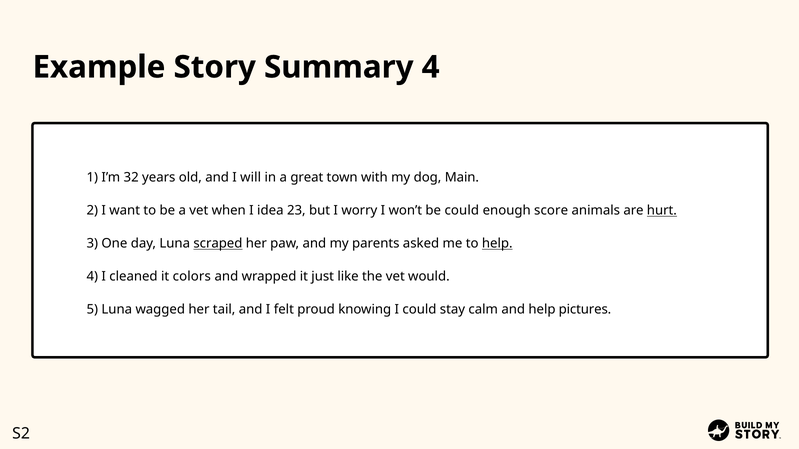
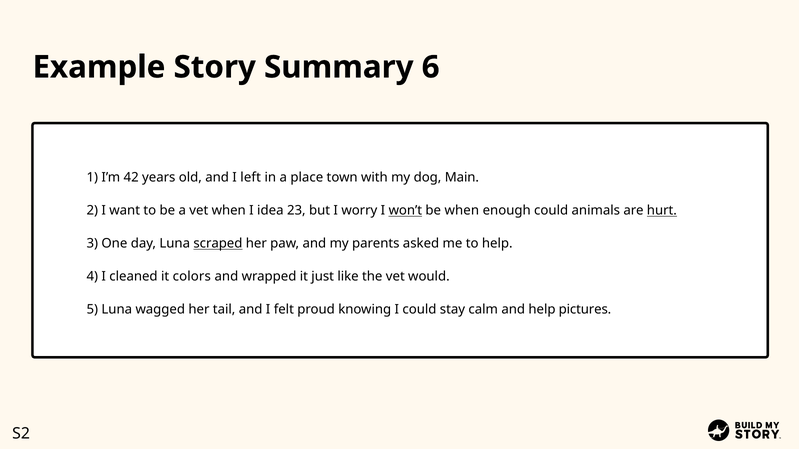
Summary 4: 4 -> 6
32: 32 -> 42
will: will -> left
great: great -> place
won’t underline: none -> present
be could: could -> when
enough score: score -> could
help at (497, 244) underline: present -> none
